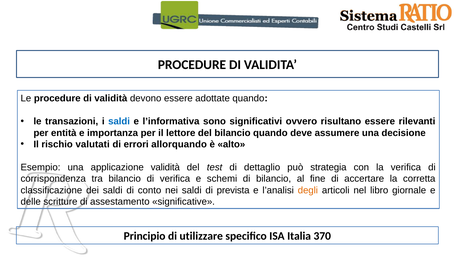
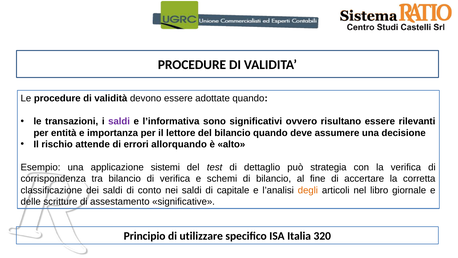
saldi at (119, 121) colour: blue -> purple
valutati: valutati -> attende
applicazione validità: validità -> sistemi
prevista: prevista -> capitale
370: 370 -> 320
